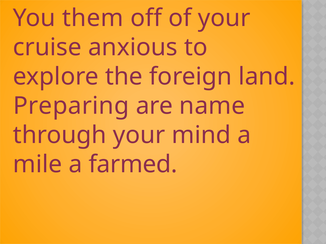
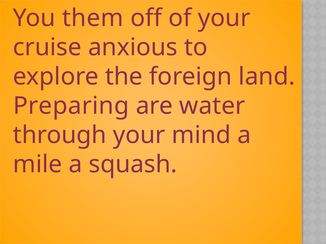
name: name -> water
farmed: farmed -> squash
